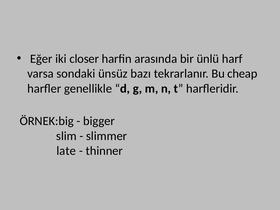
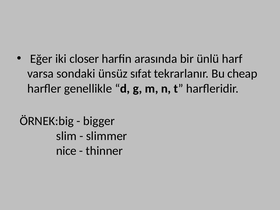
bazı: bazı -> sıfat
late: late -> nice
